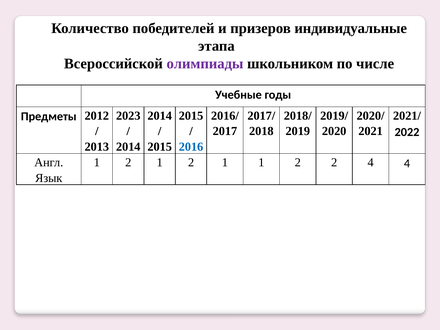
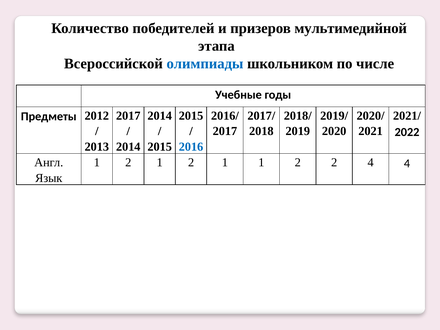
индивидуальные: индивидуальные -> мультимедийной
олимпиады colour: purple -> blue
2023 at (128, 116): 2023 -> 2017
